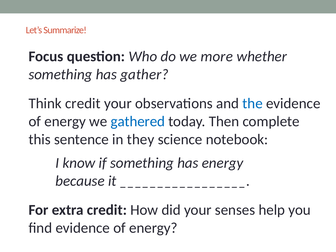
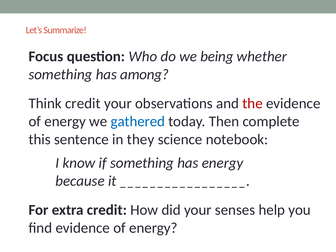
more: more -> being
gather: gather -> among
the colour: blue -> red
